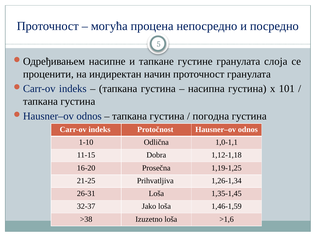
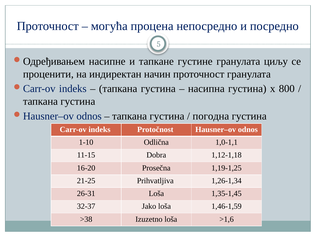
слоја: слоја -> циљу
101: 101 -> 800
